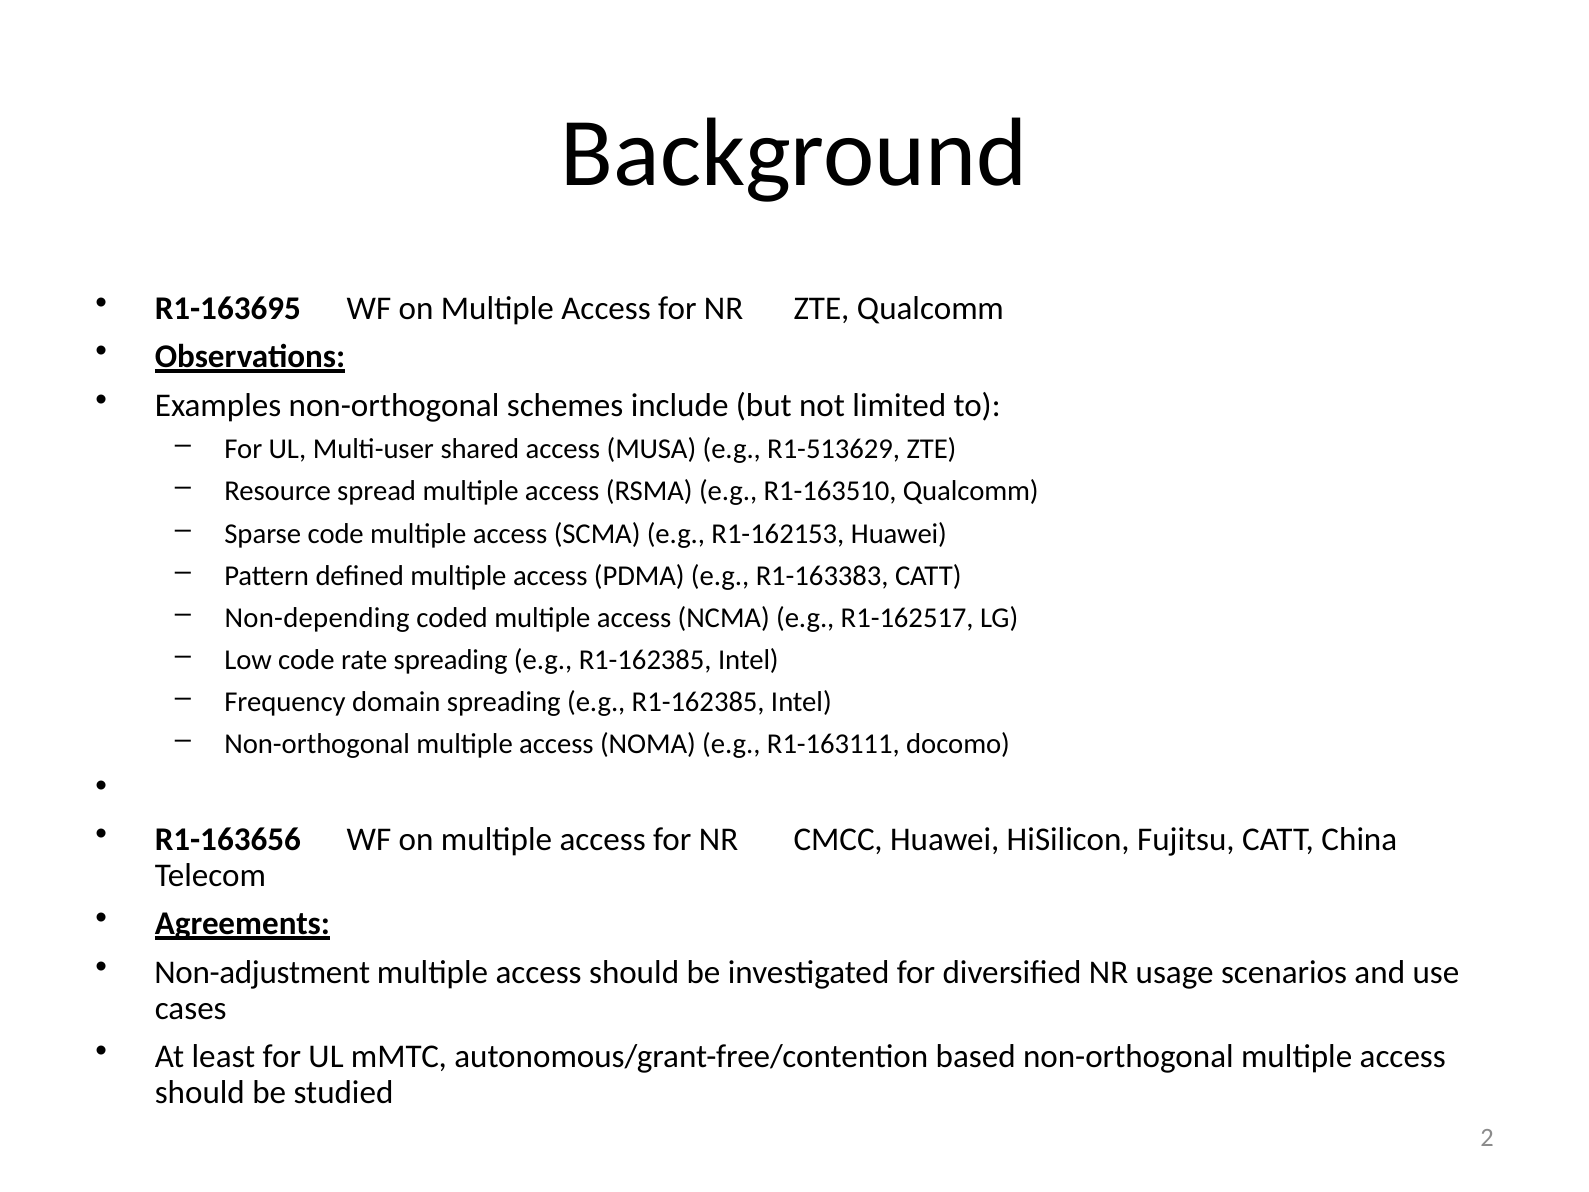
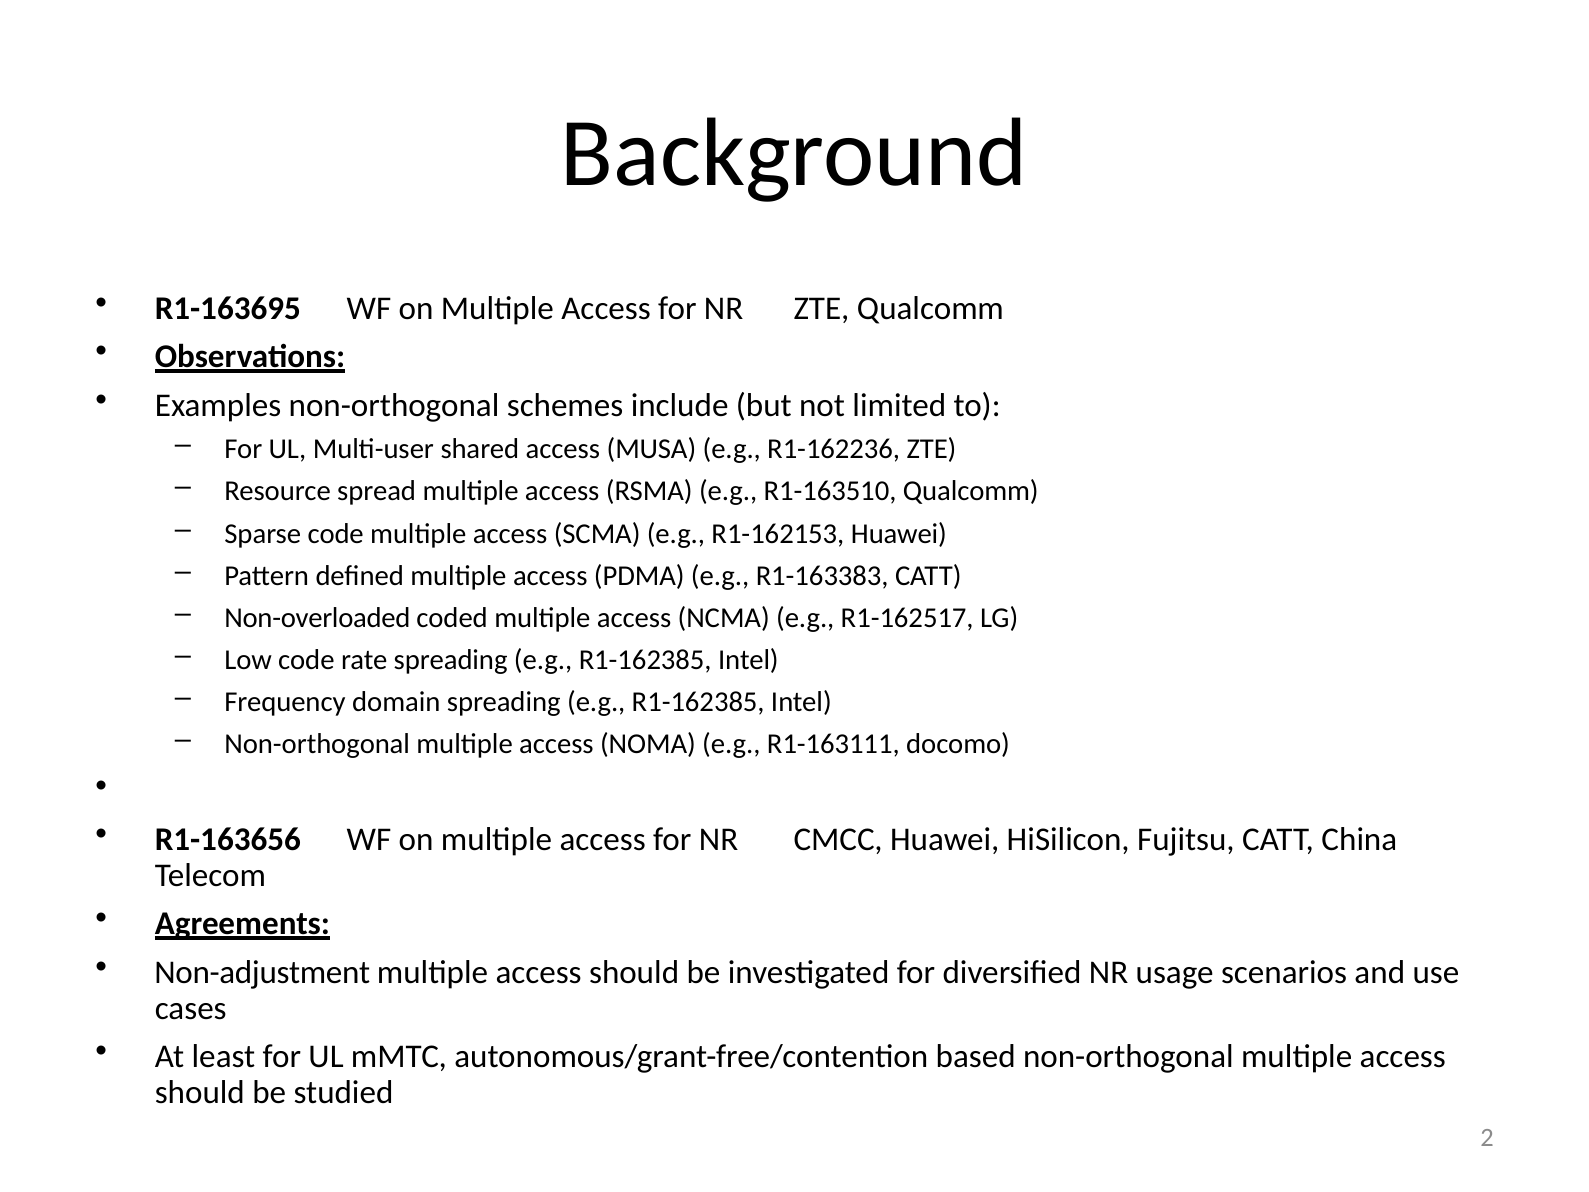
R1-513629: R1-513629 -> R1-162236
Non-depending: Non-depending -> Non-overloaded
